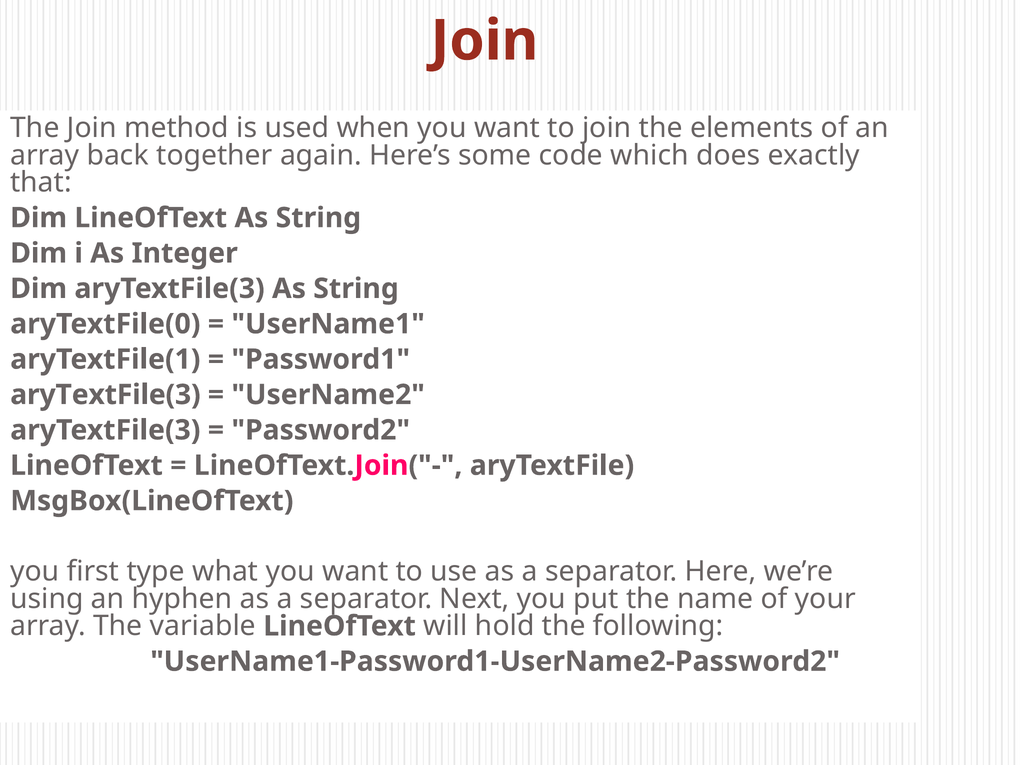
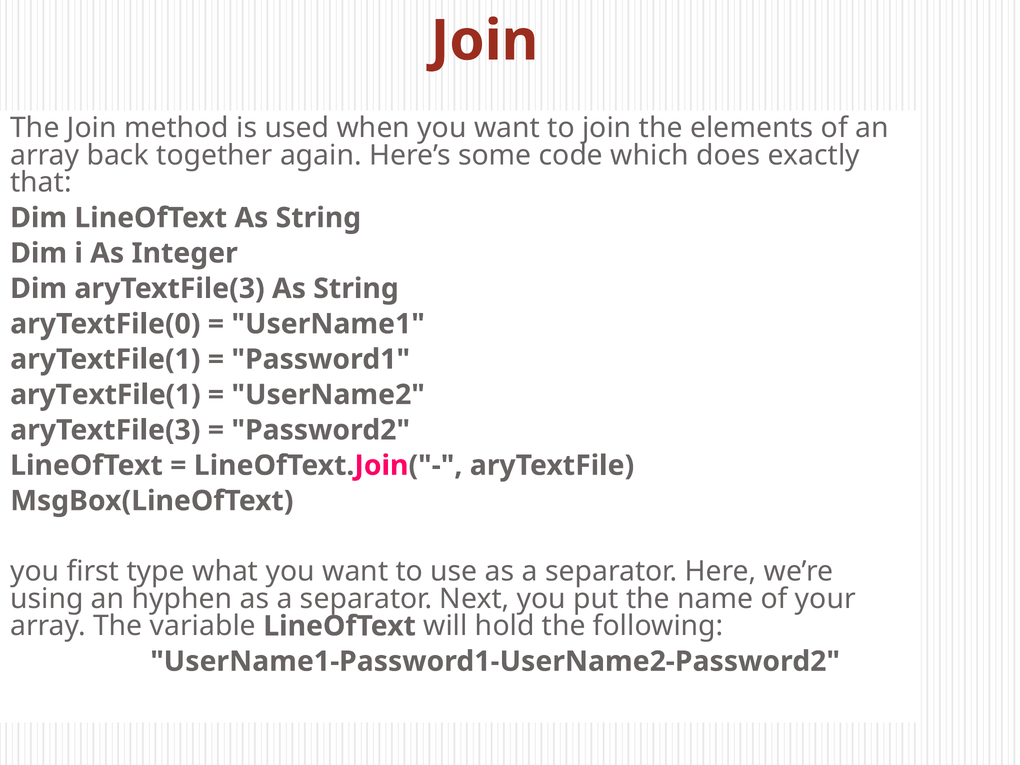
aryTextFile(3 at (105, 395): aryTextFile(3 -> aryTextFile(1
